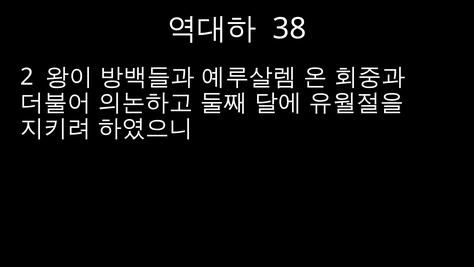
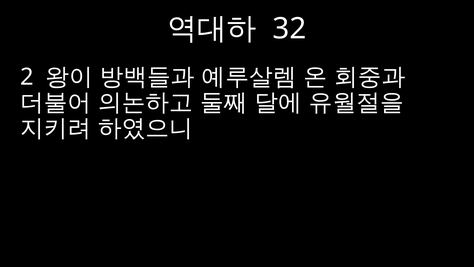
38: 38 -> 32
